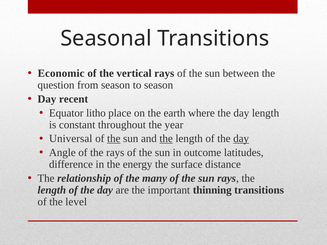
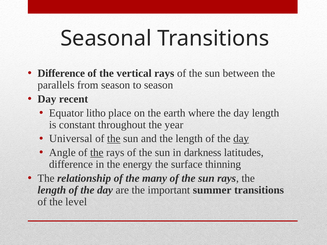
Economic at (61, 73): Economic -> Difference
question: question -> parallels
the at (166, 139) underline: present -> none
the at (97, 153) underline: none -> present
outcome: outcome -> darkness
distance: distance -> thinning
thinning: thinning -> summer
